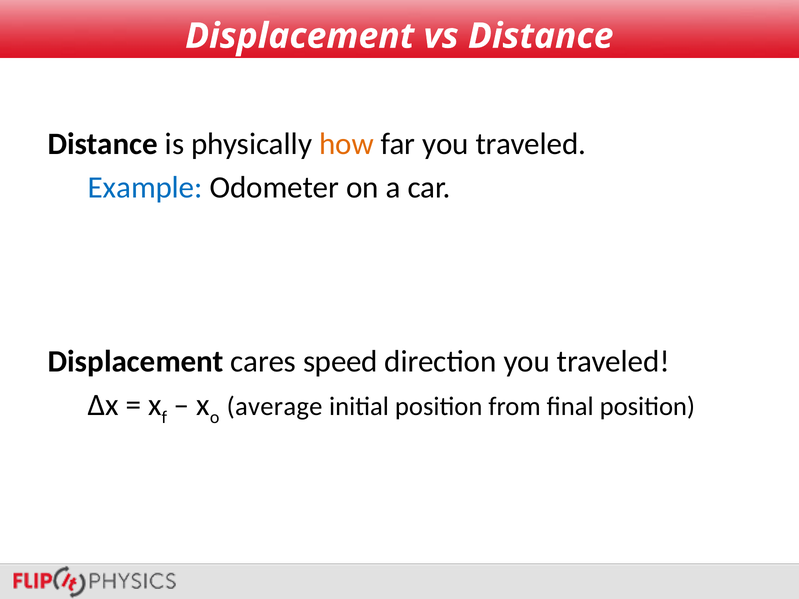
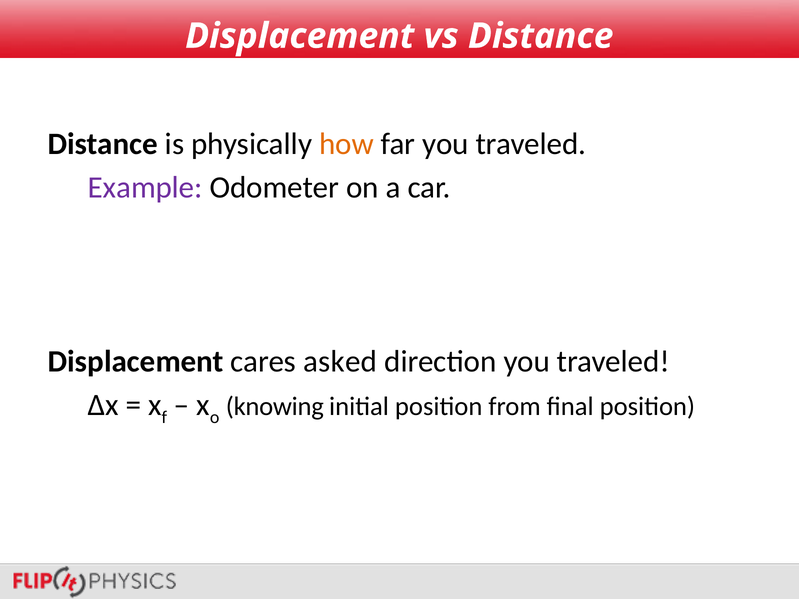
Example colour: blue -> purple
speed: speed -> asked
average: average -> knowing
